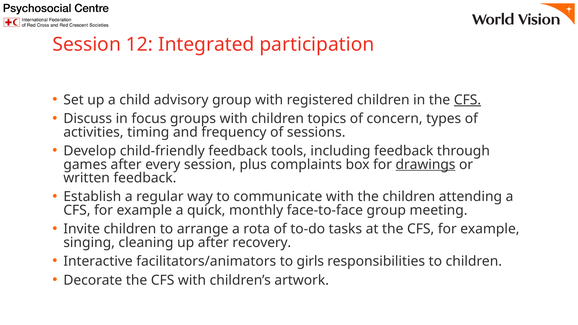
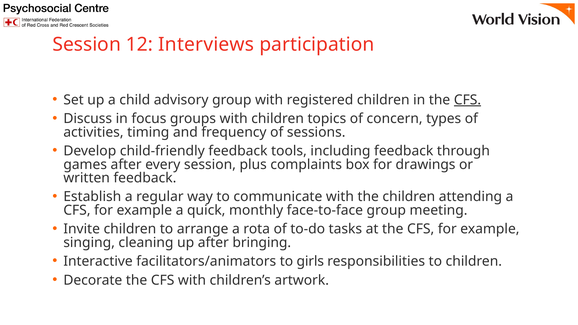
Integrated: Integrated -> Interviews
drawings underline: present -> none
recovery: recovery -> bringing
